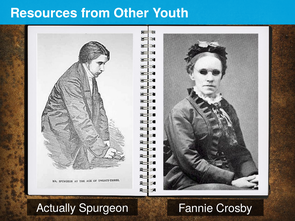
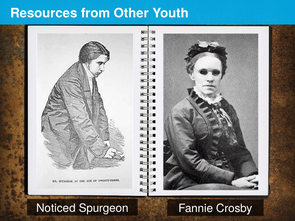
Actually: Actually -> Noticed
